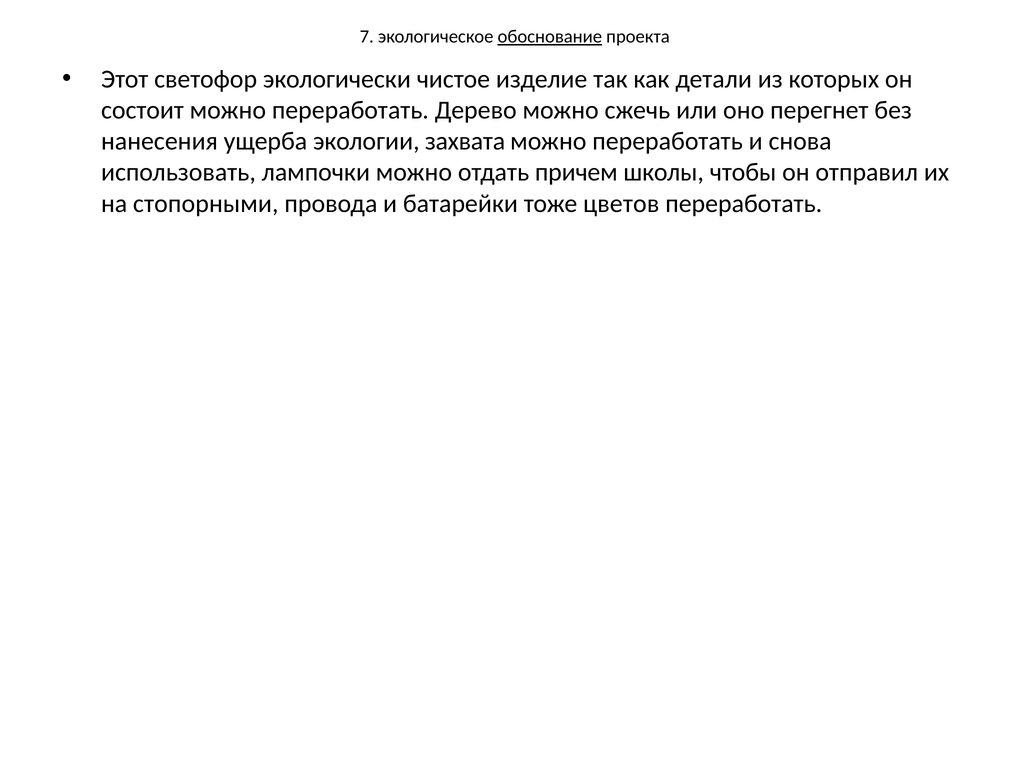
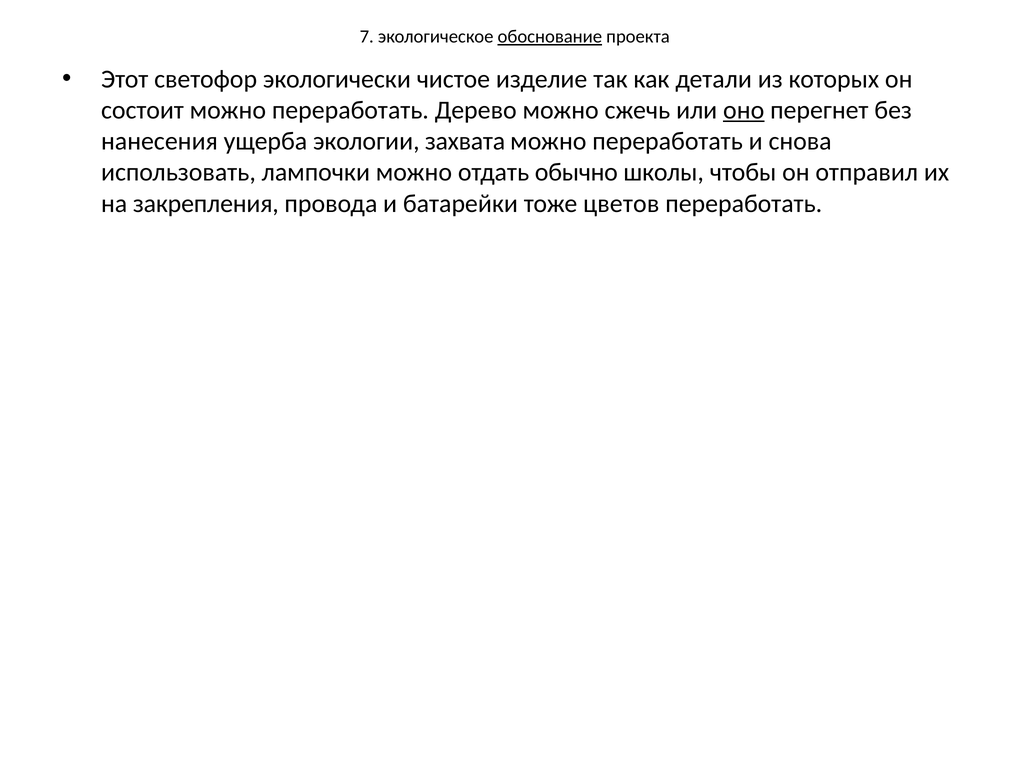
оно underline: none -> present
причем: причем -> обычно
стопорными: стопорными -> закрепления
